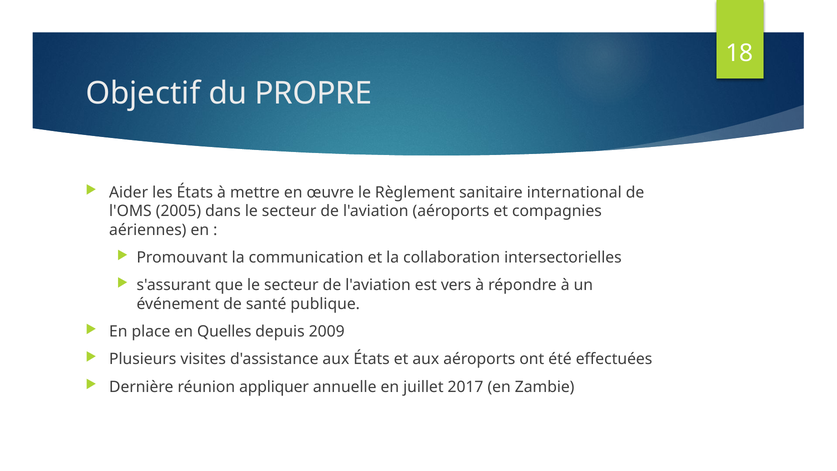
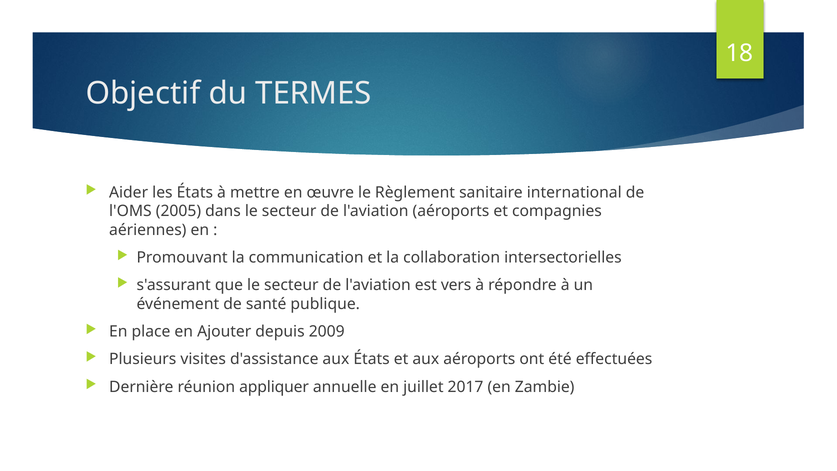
PROPRE: PROPRE -> TERMES
Quelles: Quelles -> Ajouter
